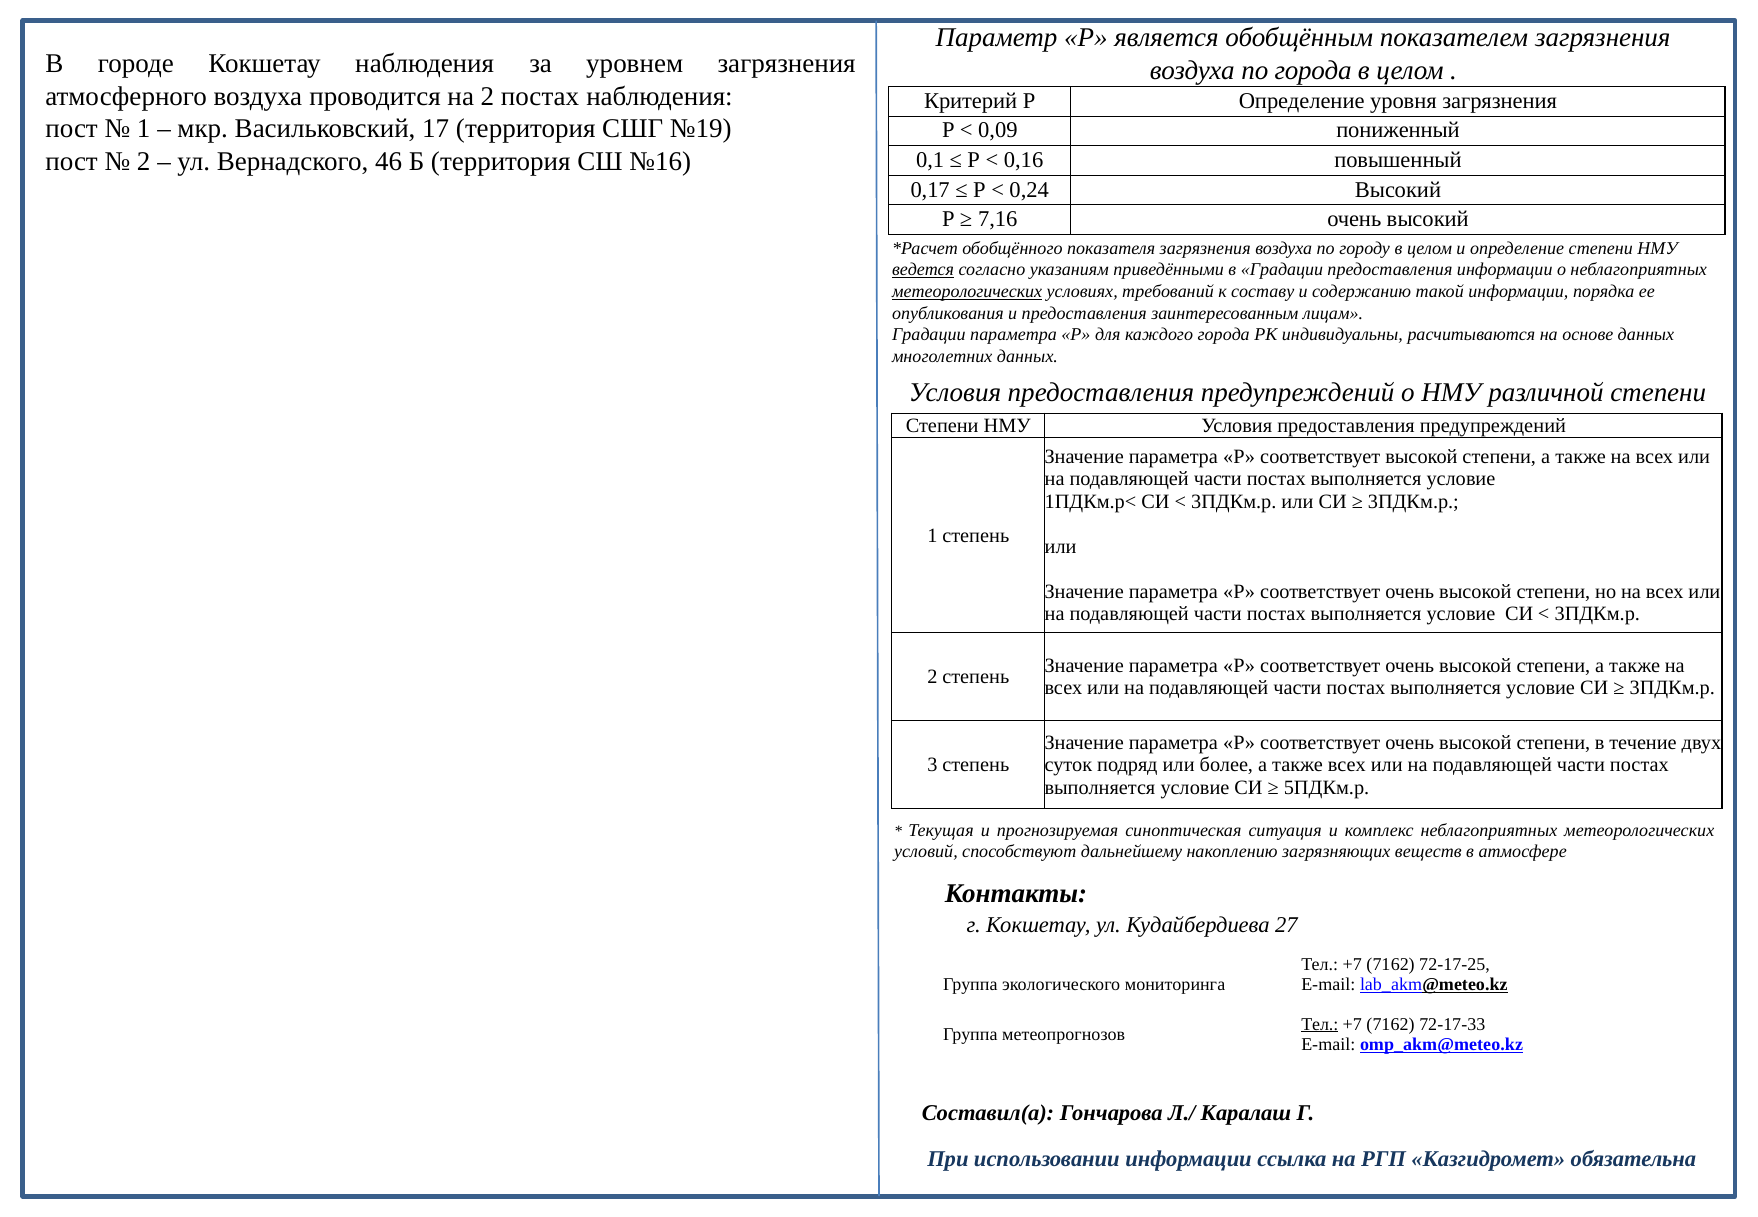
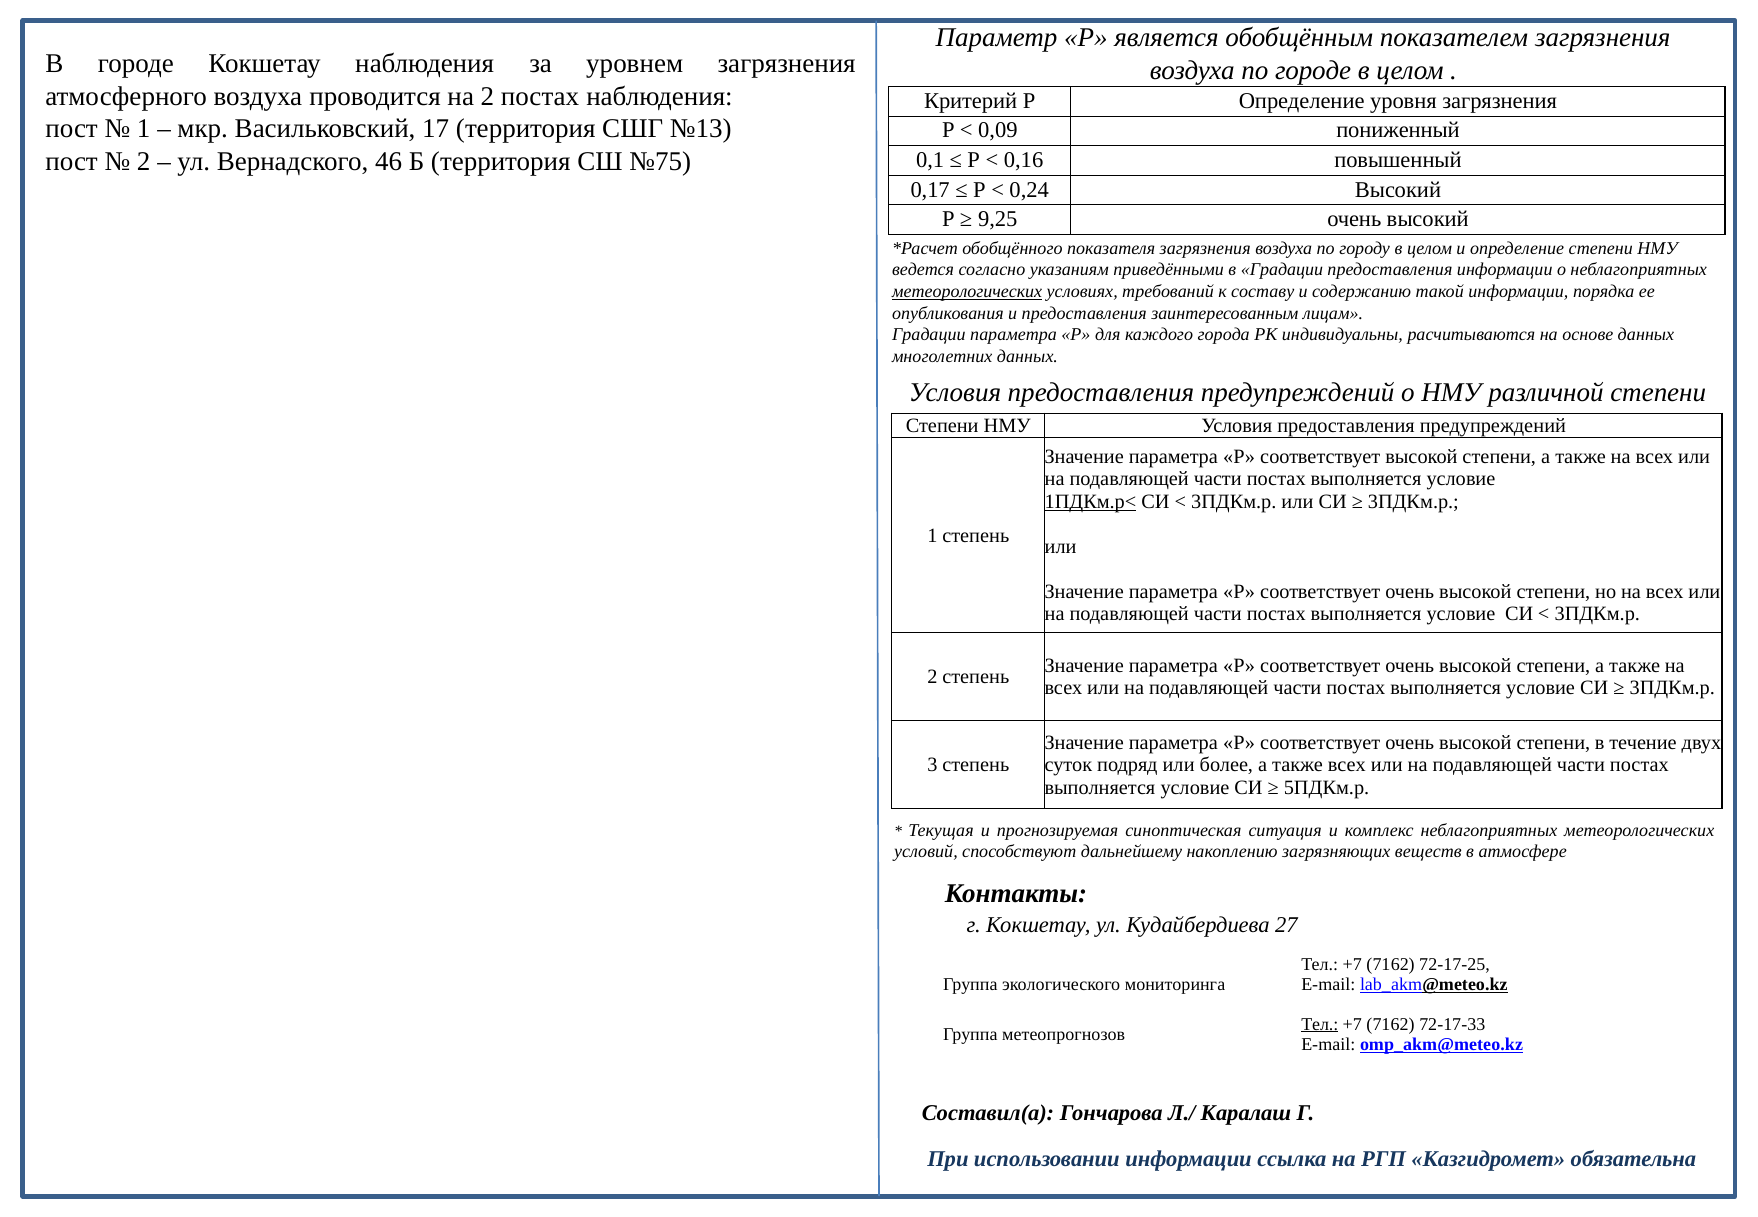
по города: города -> городе
№19: №19 -> №13
№16: №16 -> №75
7,16: 7,16 -> 9,25
ведется underline: present -> none
1ПДКм.р< underline: none -> present
